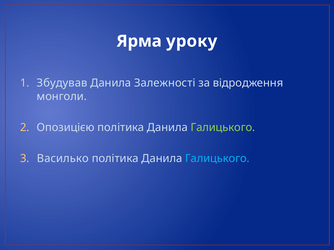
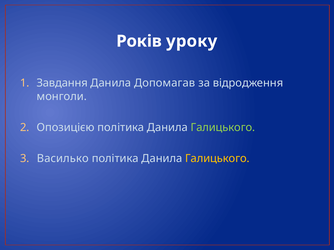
Ярма: Ярма -> Років
Збудував: Збудував -> Завдання
Залежності: Залежності -> Допомагав
Галицького at (217, 159) colour: light blue -> yellow
